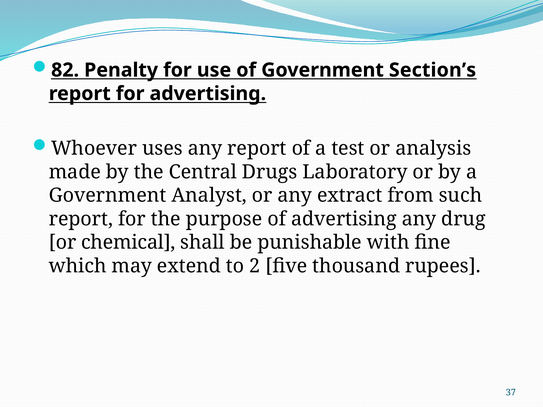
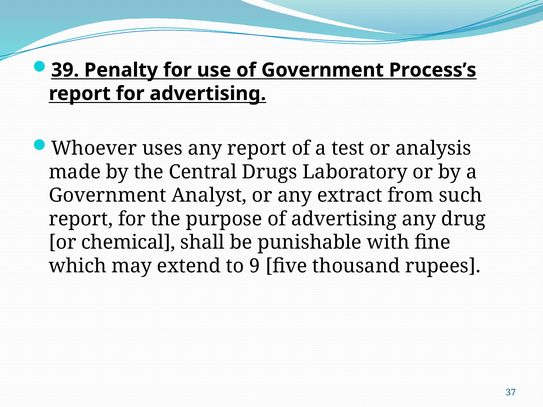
82: 82 -> 39
Section’s: Section’s -> Process’s
2: 2 -> 9
